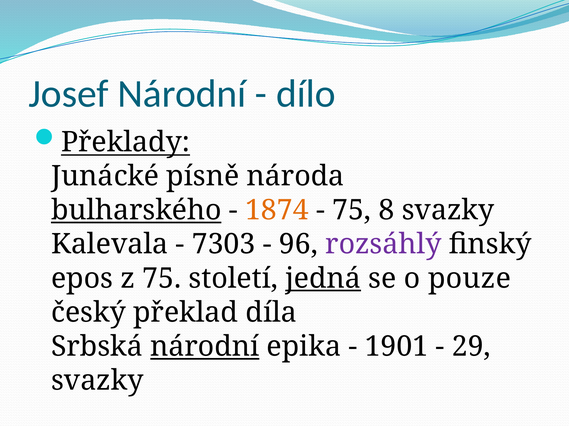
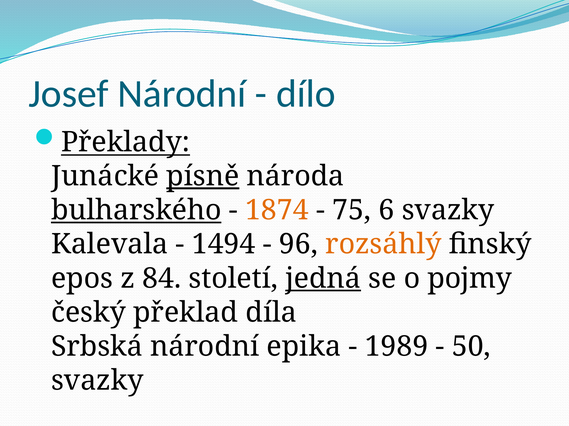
písně underline: none -> present
8: 8 -> 6
7303: 7303 -> 1494
rozsáhlý colour: purple -> orange
z 75: 75 -> 84
pouze: pouze -> pojmy
národní at (205, 347) underline: present -> none
1901: 1901 -> 1989
29: 29 -> 50
